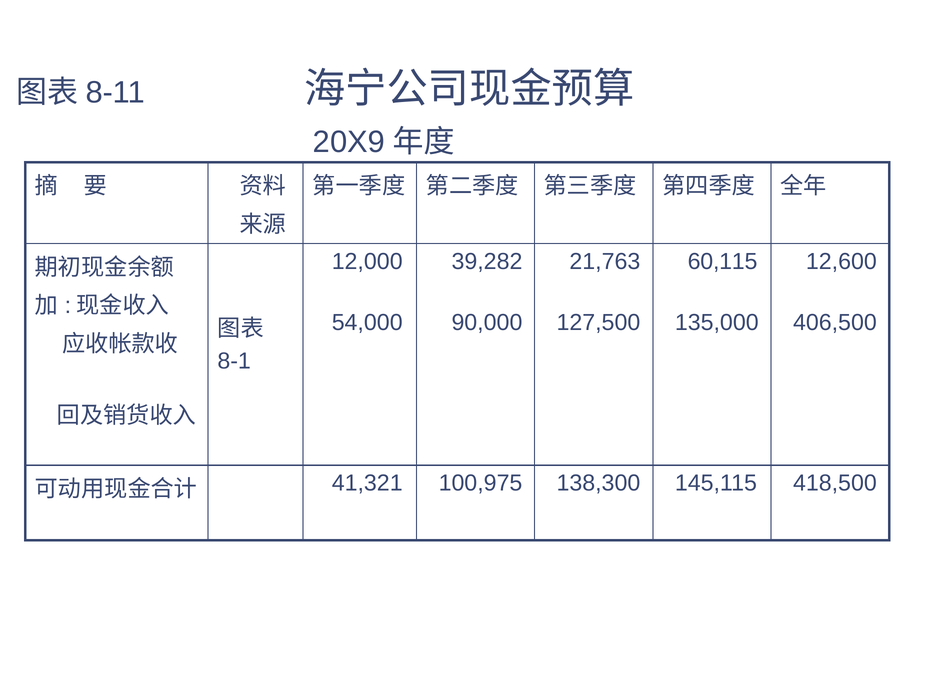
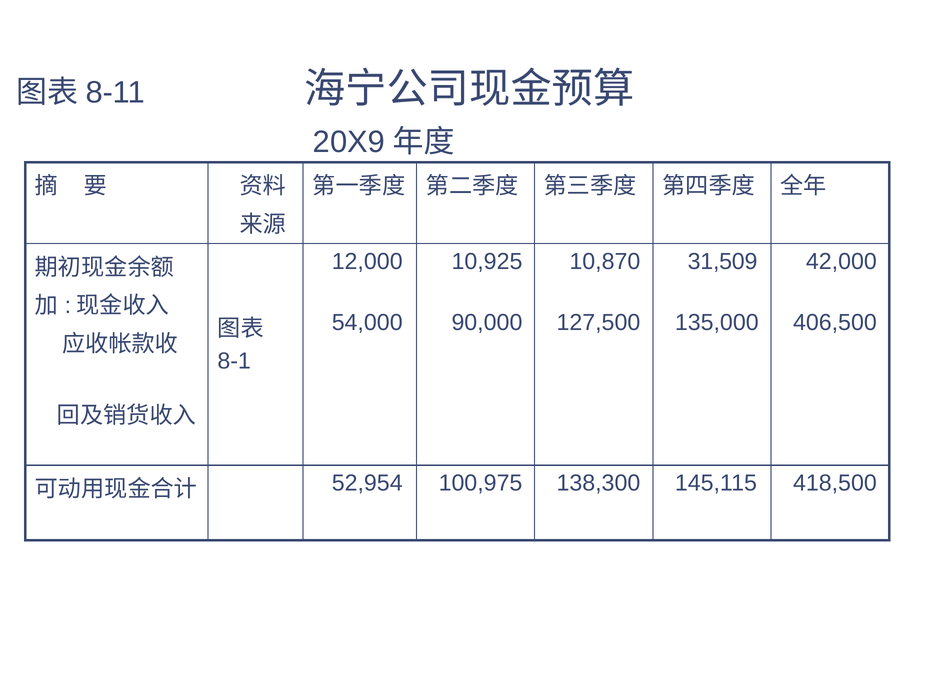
39,282: 39,282 -> 10,925
21,763: 21,763 -> 10,870
60,115: 60,115 -> 31,509
12,600: 12,600 -> 42,000
41,321: 41,321 -> 52,954
